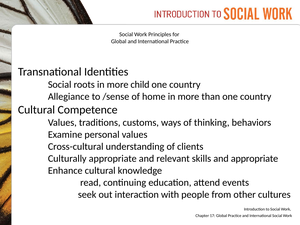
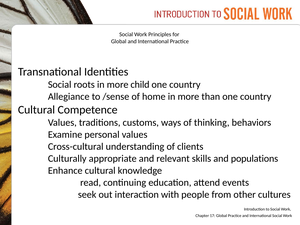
and appropriate: appropriate -> populations
